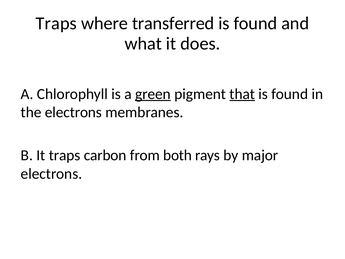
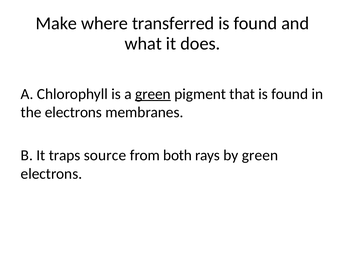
Traps at (56, 23): Traps -> Make
that underline: present -> none
carbon: carbon -> source
by major: major -> green
